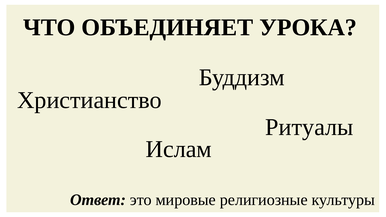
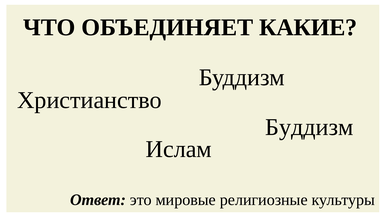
УРОКА: УРОКА -> КАКИЕ
Ритуалы at (309, 127): Ритуалы -> Буддизм
